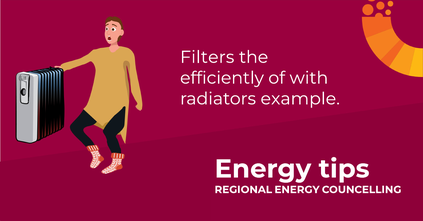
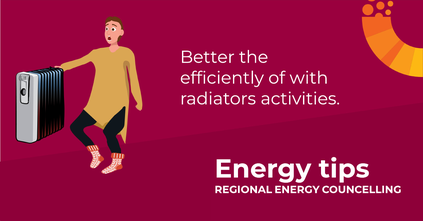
Filters: Filters -> Better
example: example -> activities
